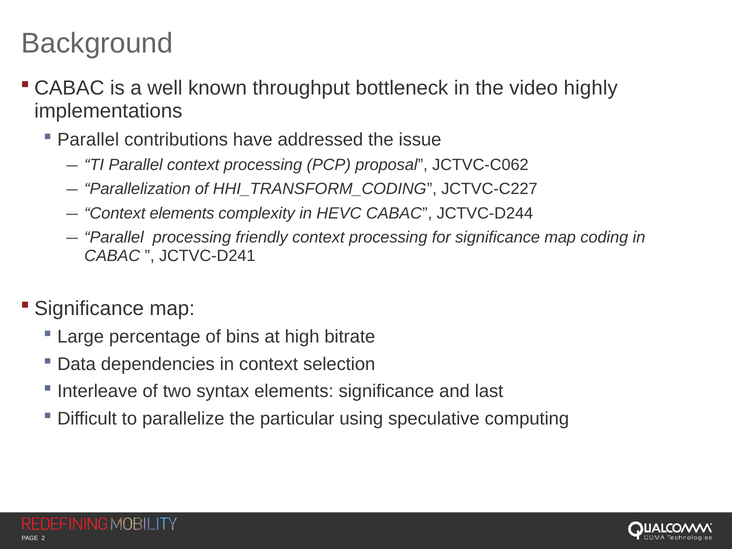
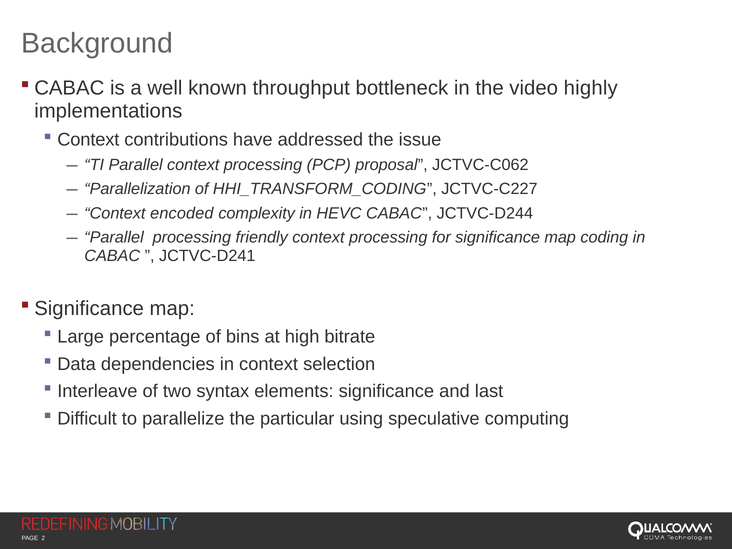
Parallel at (88, 139): Parallel -> Context
Context elements: elements -> encoded
